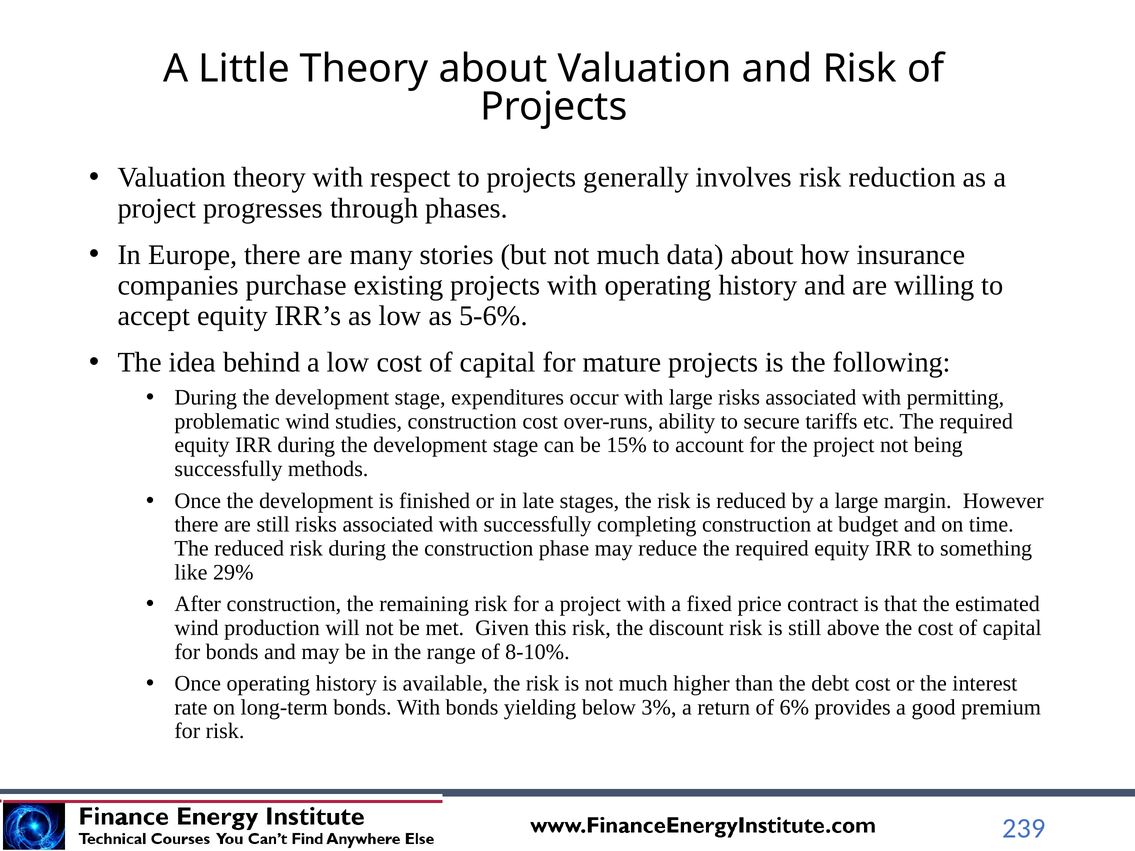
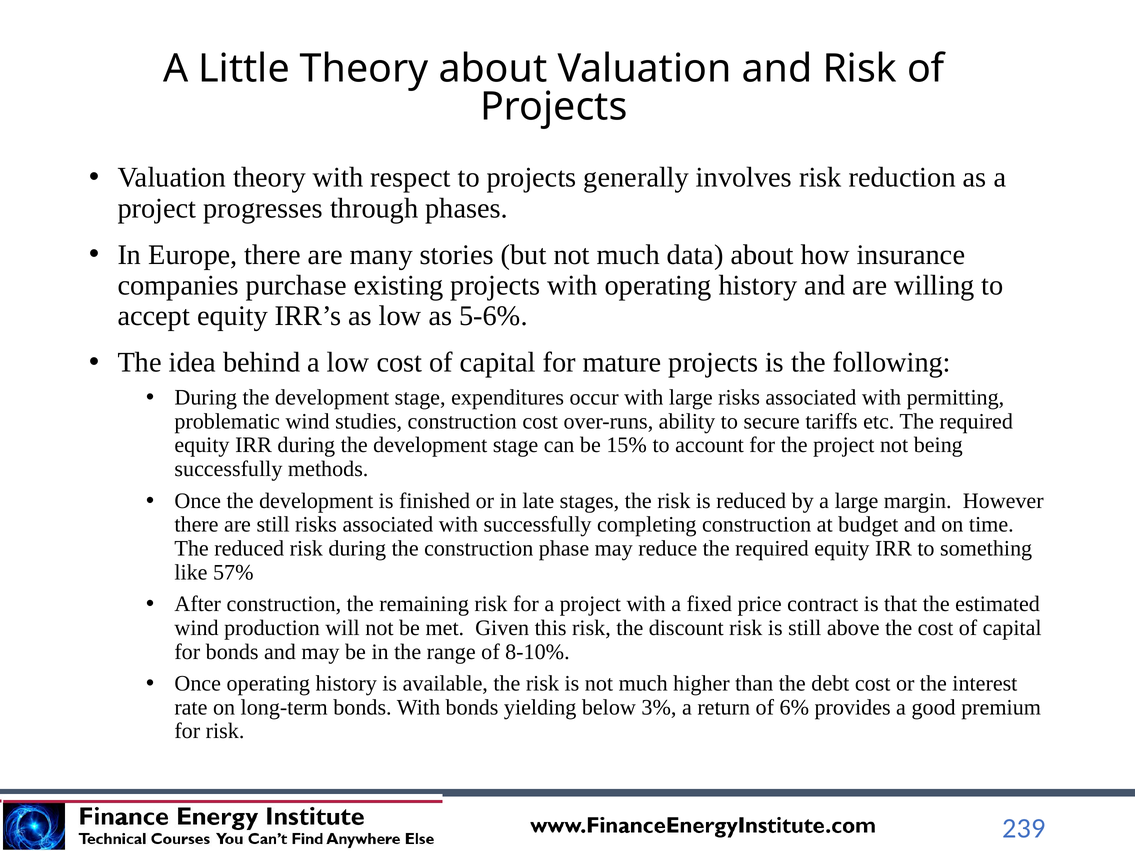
29%: 29% -> 57%
